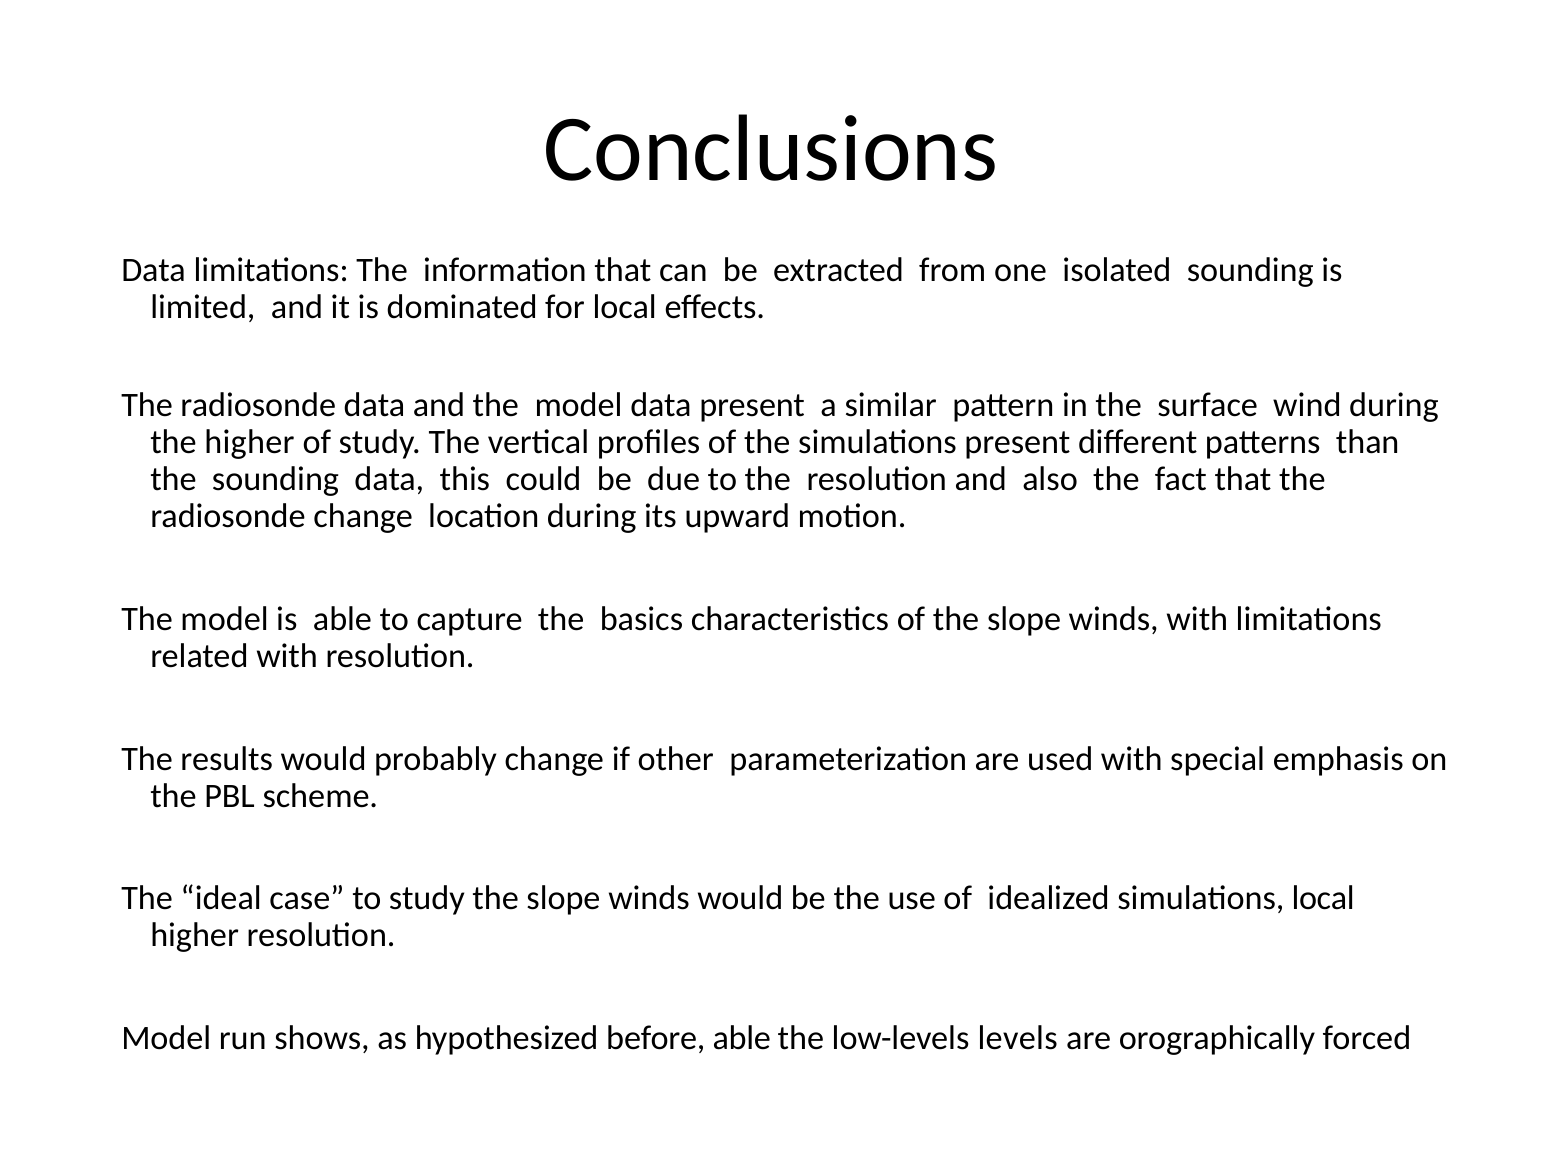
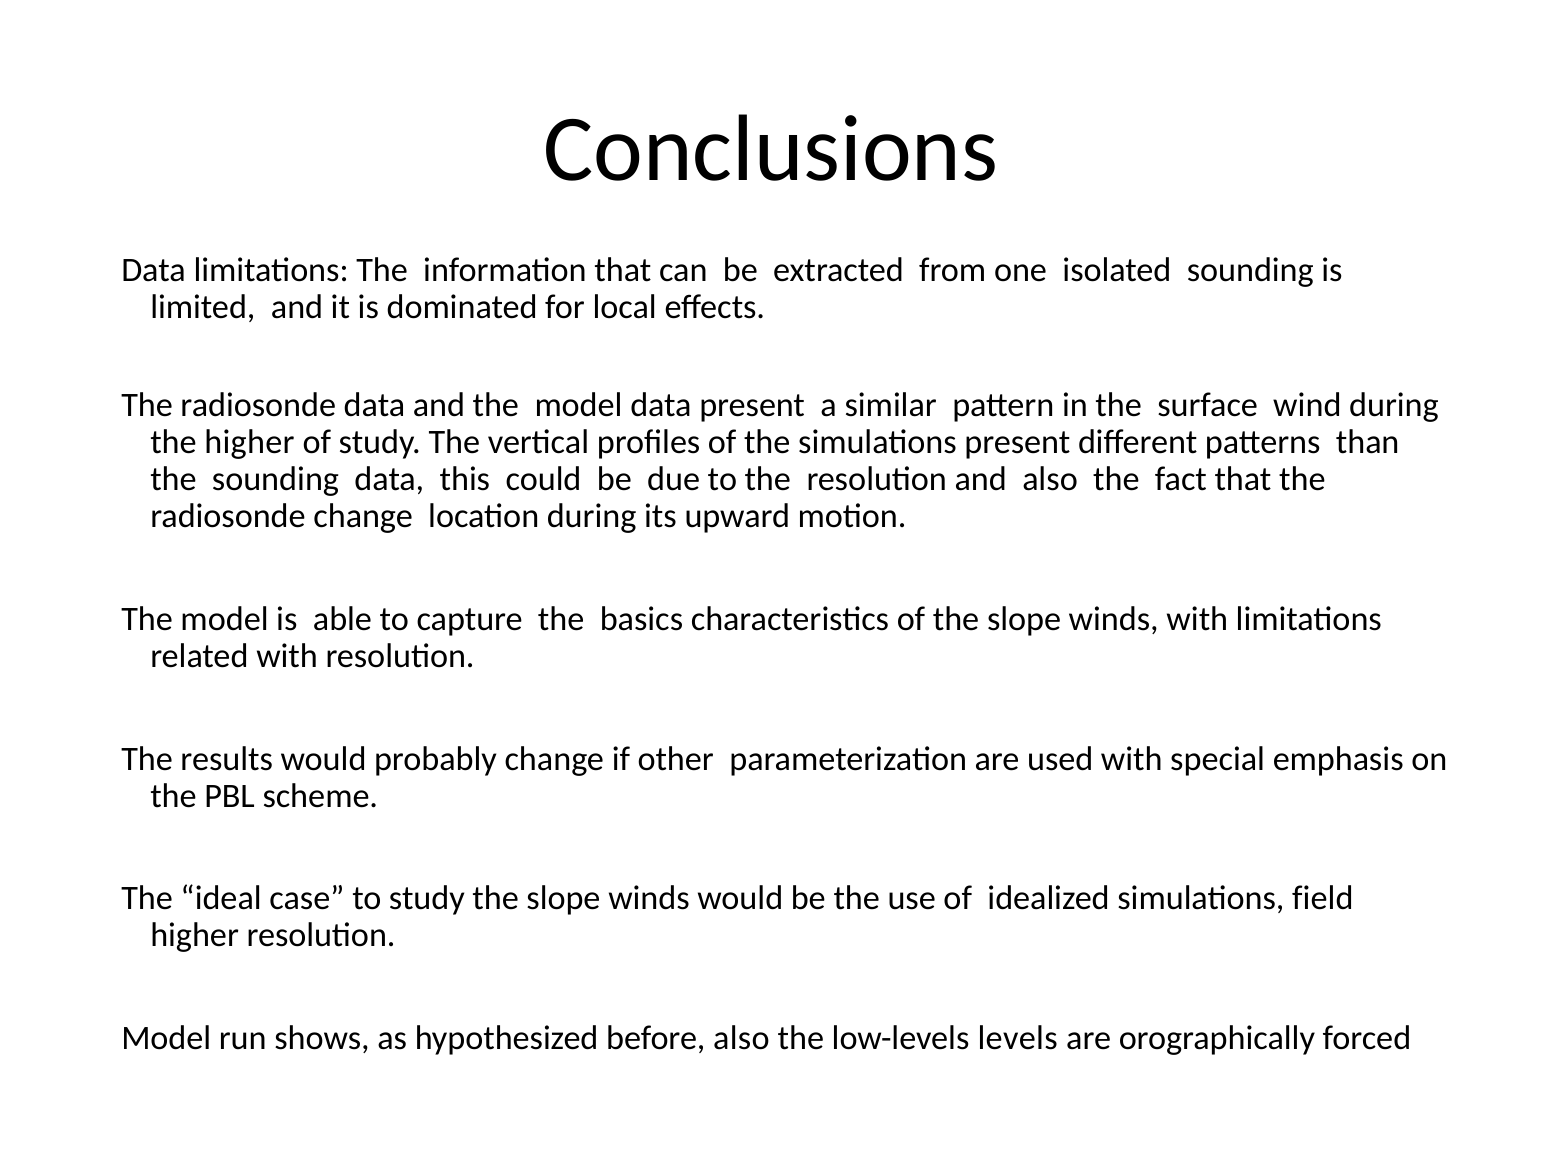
simulations local: local -> field
before able: able -> also
